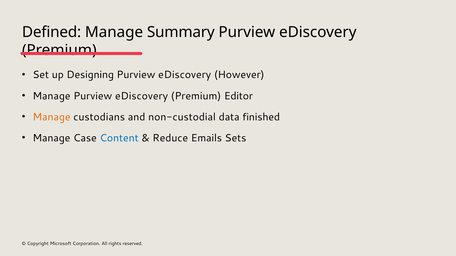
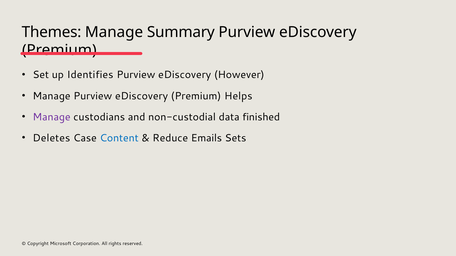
Defined: Defined -> Themes
Designing: Designing -> Identifies
Editor: Editor -> Helps
Manage at (52, 117) colour: orange -> purple
Manage at (51, 138): Manage -> Deletes
